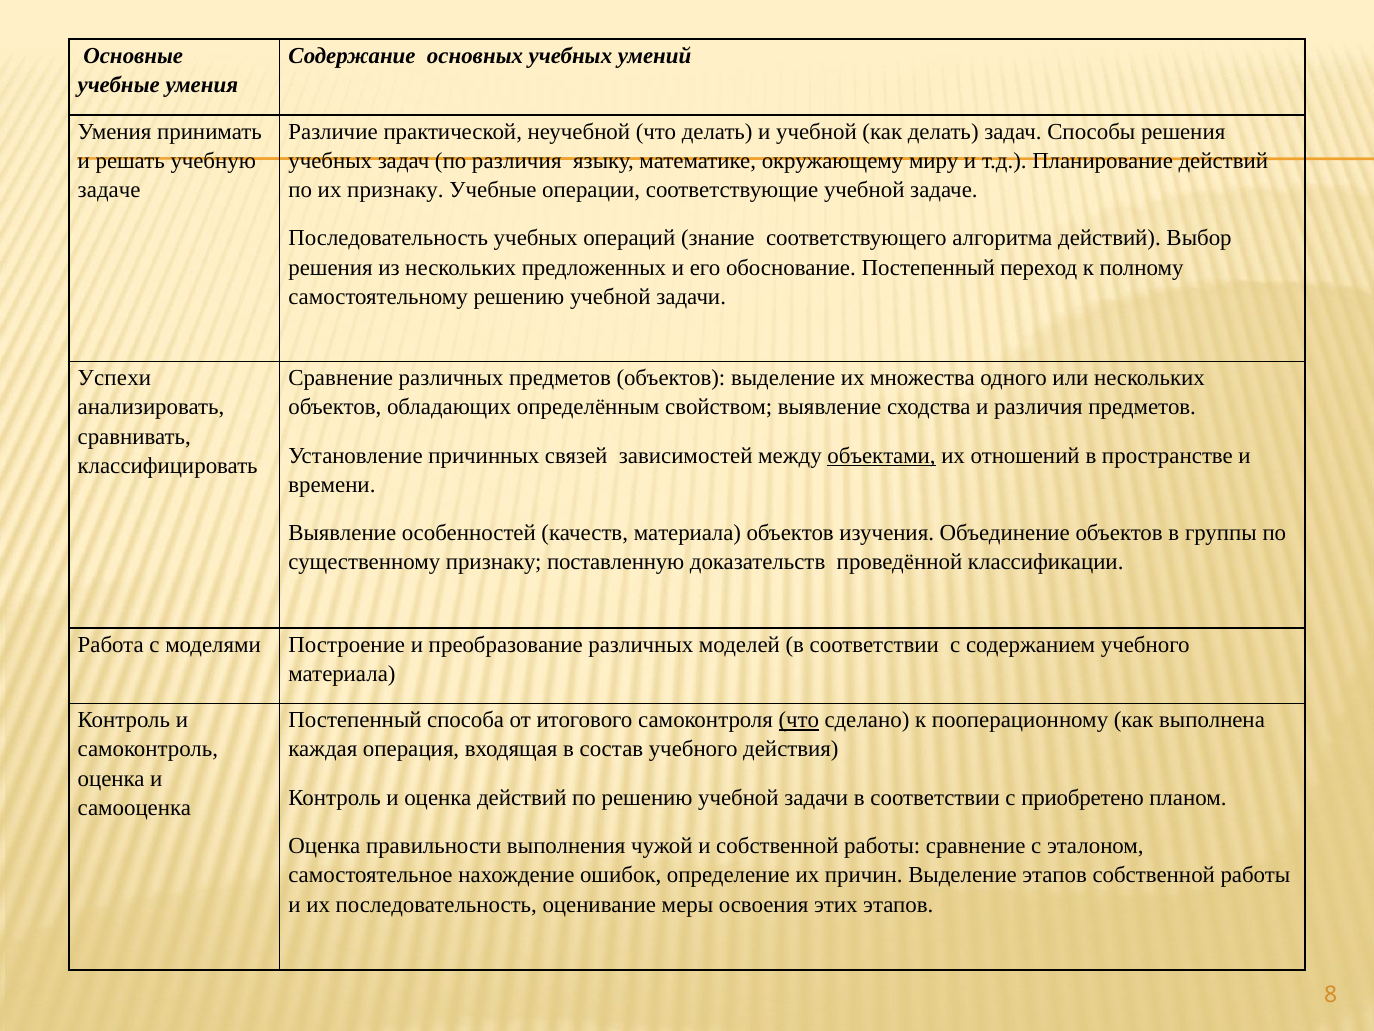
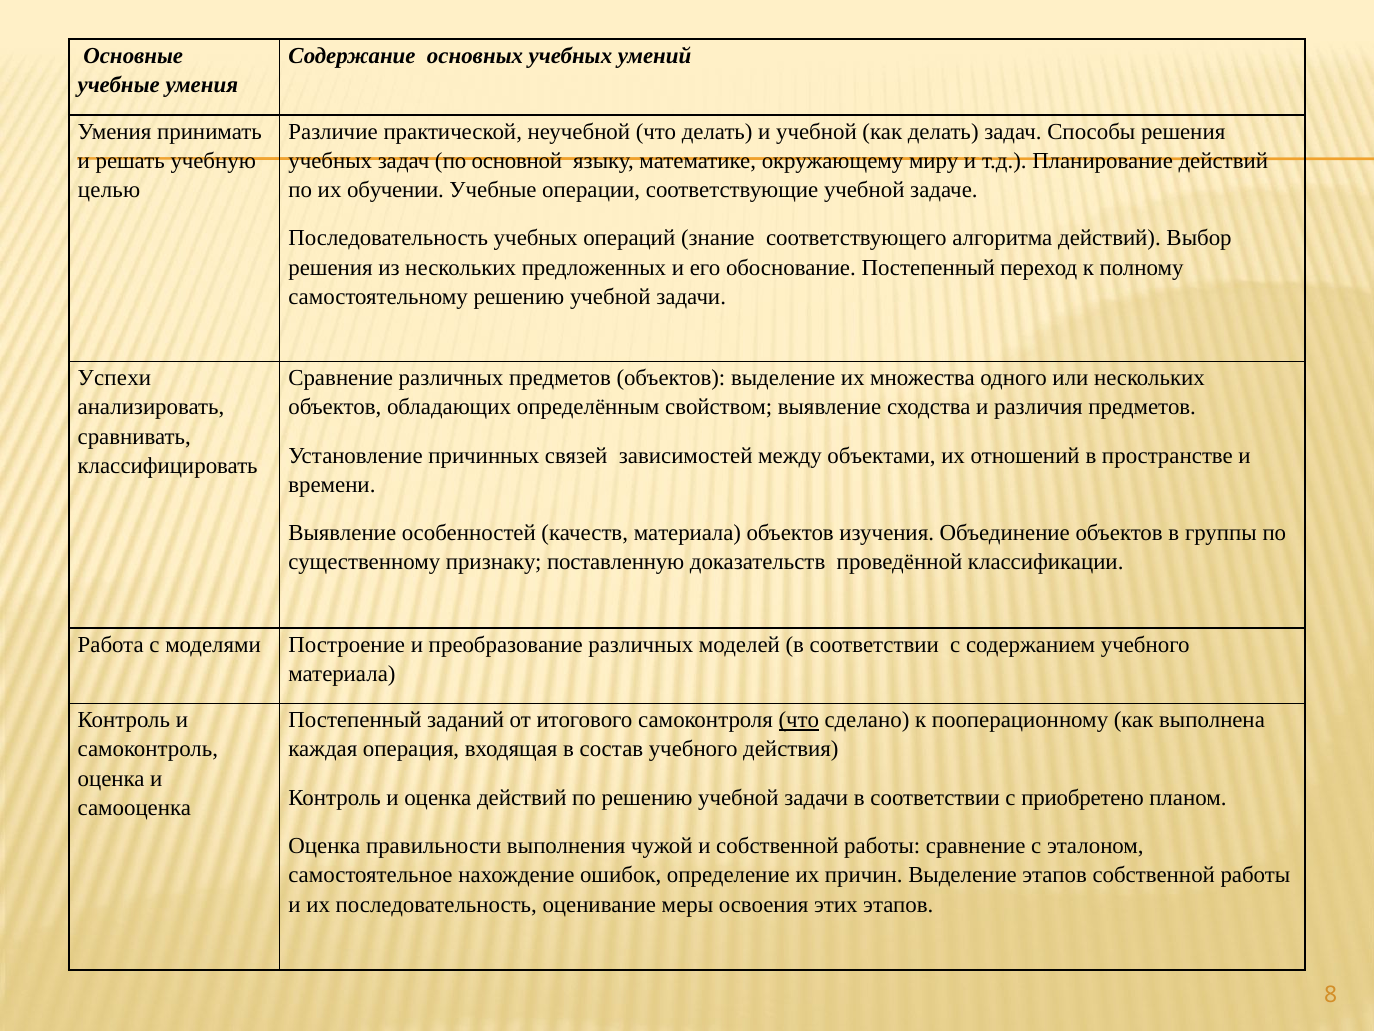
по различия: различия -> основной
задаче at (109, 190): задаче -> целью
их признаку: признаку -> обучении
объектами underline: present -> none
способа: способа -> заданий
